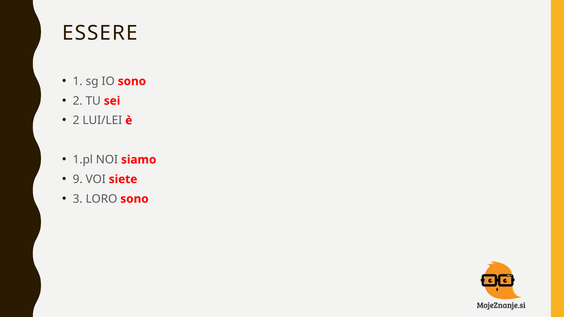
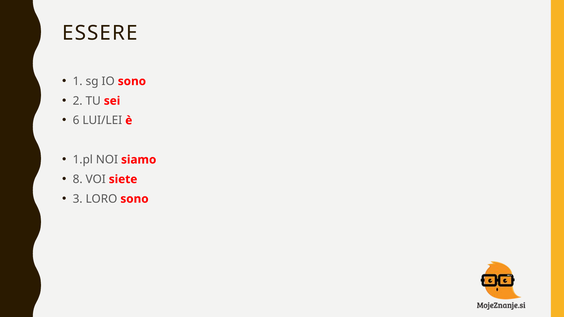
2 at (76, 121): 2 -> 6
9: 9 -> 8
